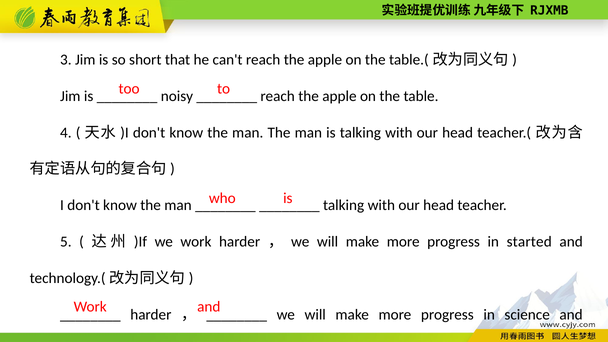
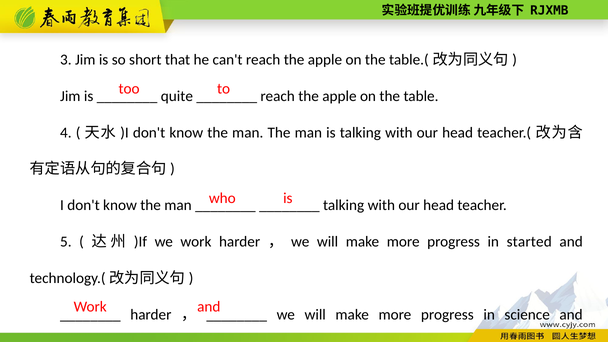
noisy: noisy -> quite
